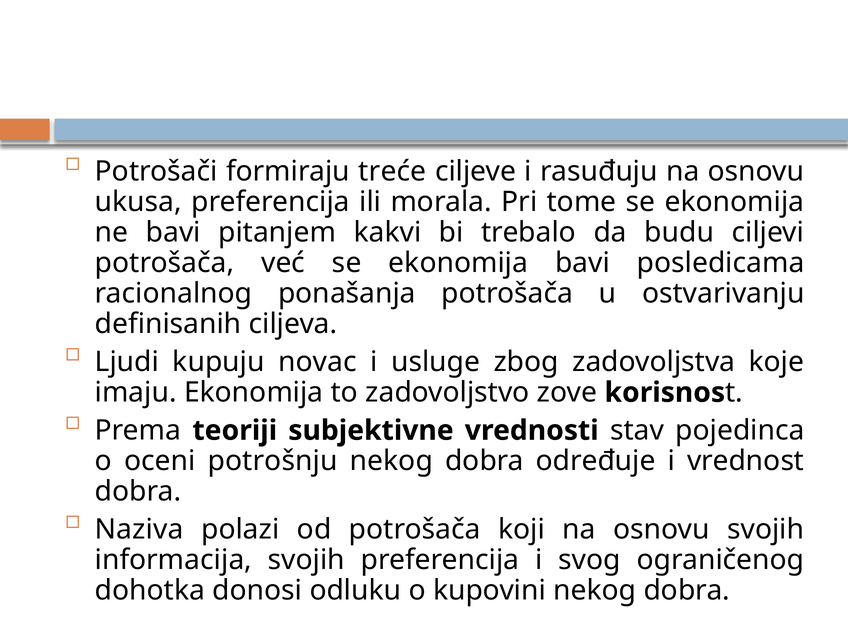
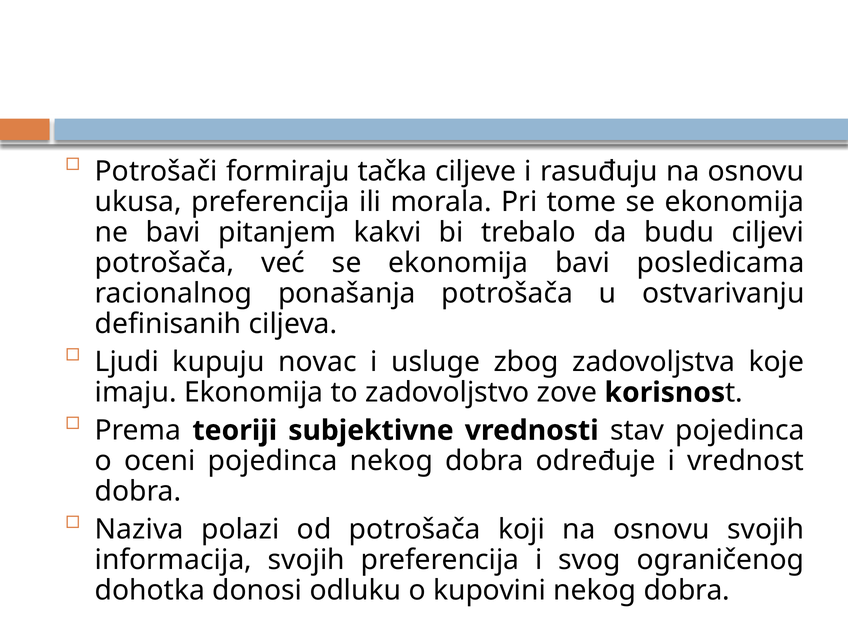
treće: treće -> tačka
oceni potrošnju: potrošnju -> pojedinca
